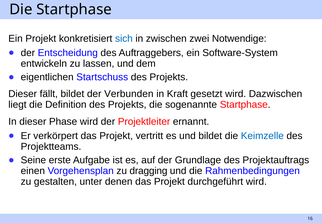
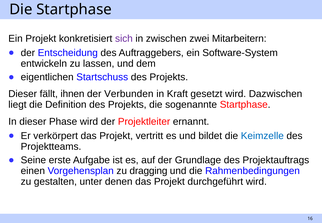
sich colour: blue -> purple
Notwendige: Notwendige -> Mitarbeitern
fällt bildet: bildet -> ihnen
